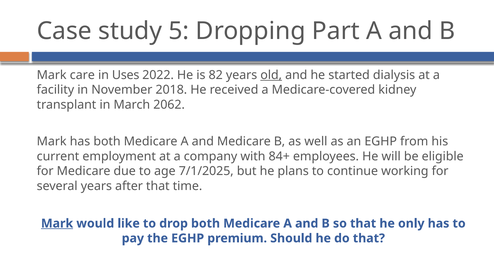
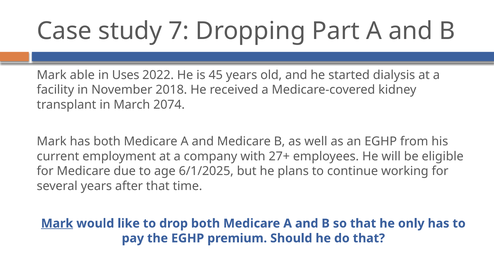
5: 5 -> 7
care: care -> able
82: 82 -> 45
old underline: present -> none
2062: 2062 -> 2074
84+: 84+ -> 27+
7/1/2025: 7/1/2025 -> 6/1/2025
